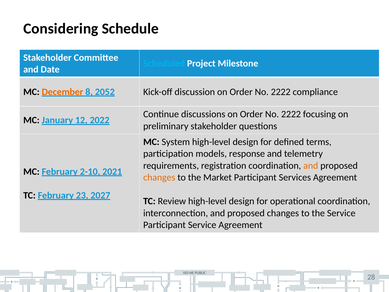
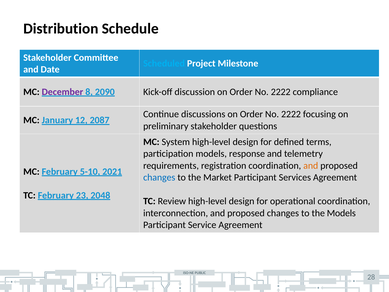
Considering: Considering -> Distribution
December colour: orange -> purple
2052: 2052 -> 2090
2022: 2022 -> 2087
2-10: 2-10 -> 5-10
changes at (159, 177) colour: orange -> blue
2027: 2027 -> 2048
the Service: Service -> Models
